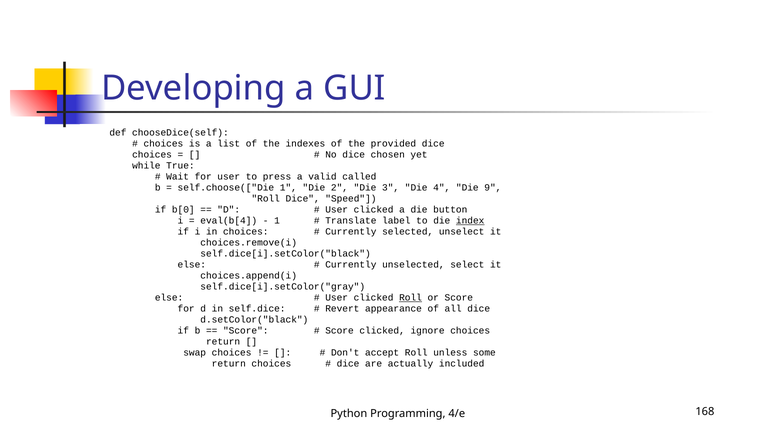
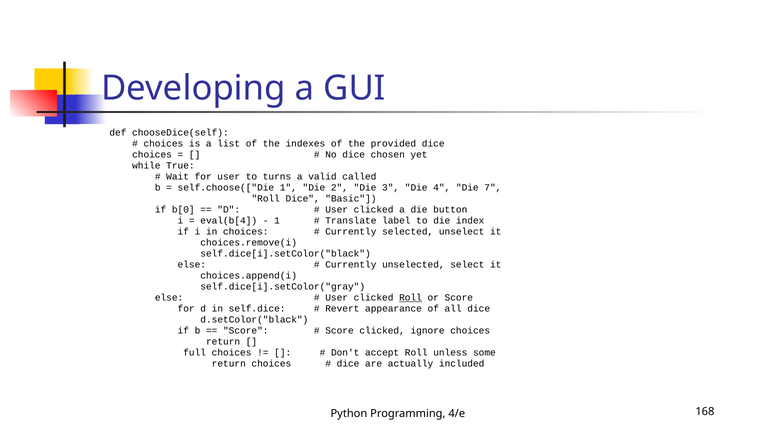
press: press -> turns
9: 9 -> 7
Speed: Speed -> Basic
index underline: present -> none
swap: swap -> full
